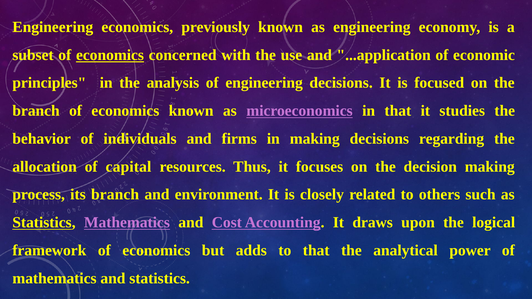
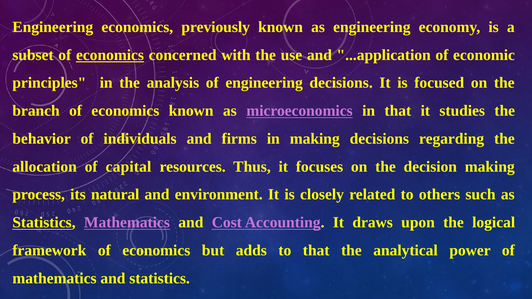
its branch: branch -> natural
